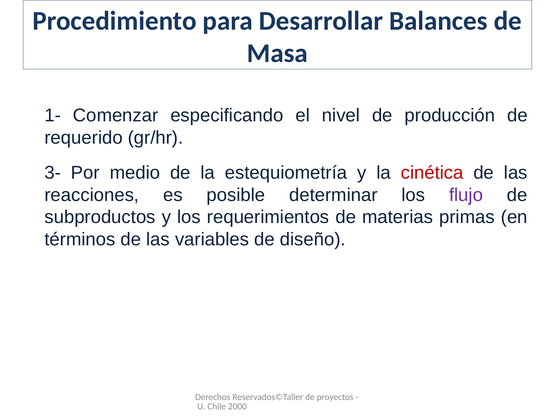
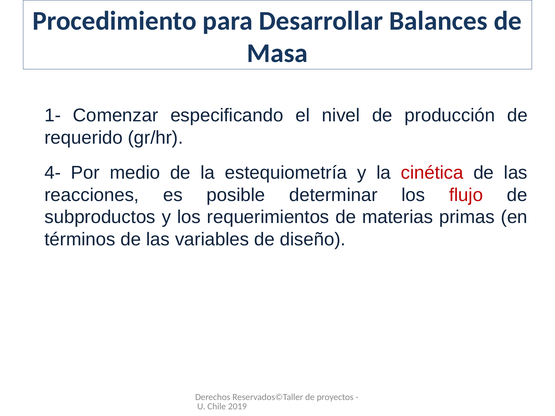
3-: 3- -> 4-
flujo colour: purple -> red
2000: 2000 -> 2019
